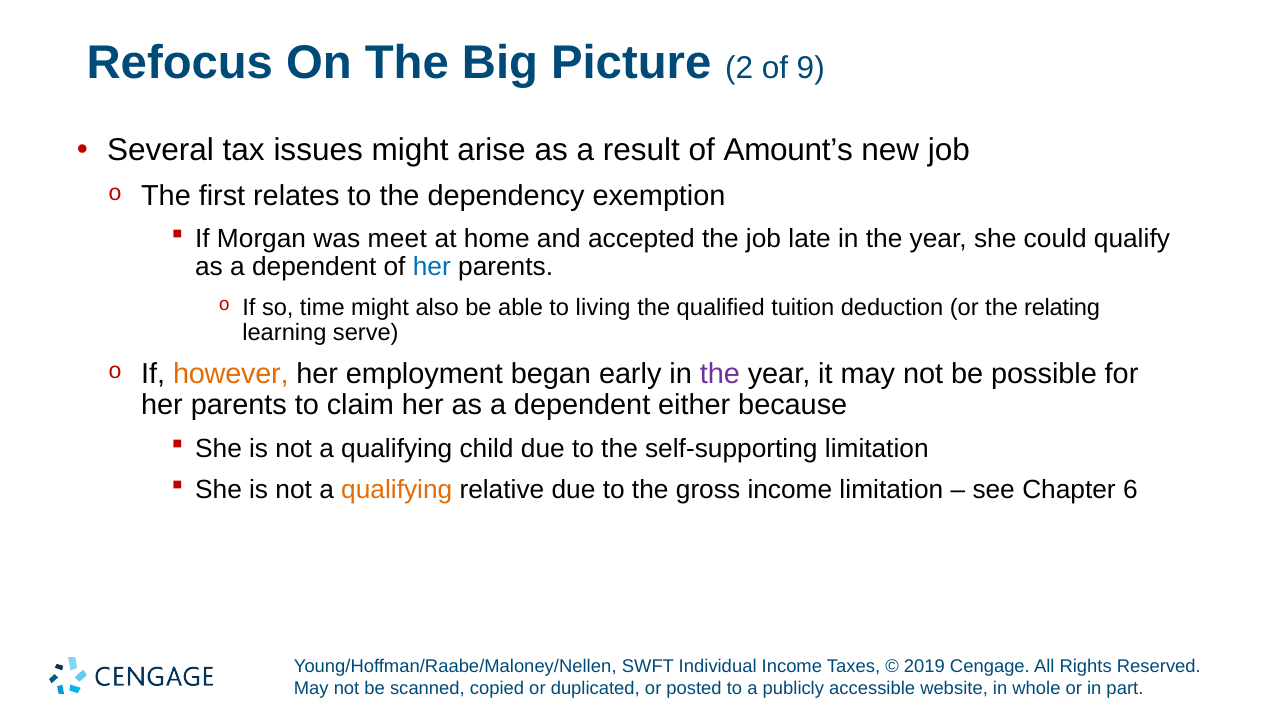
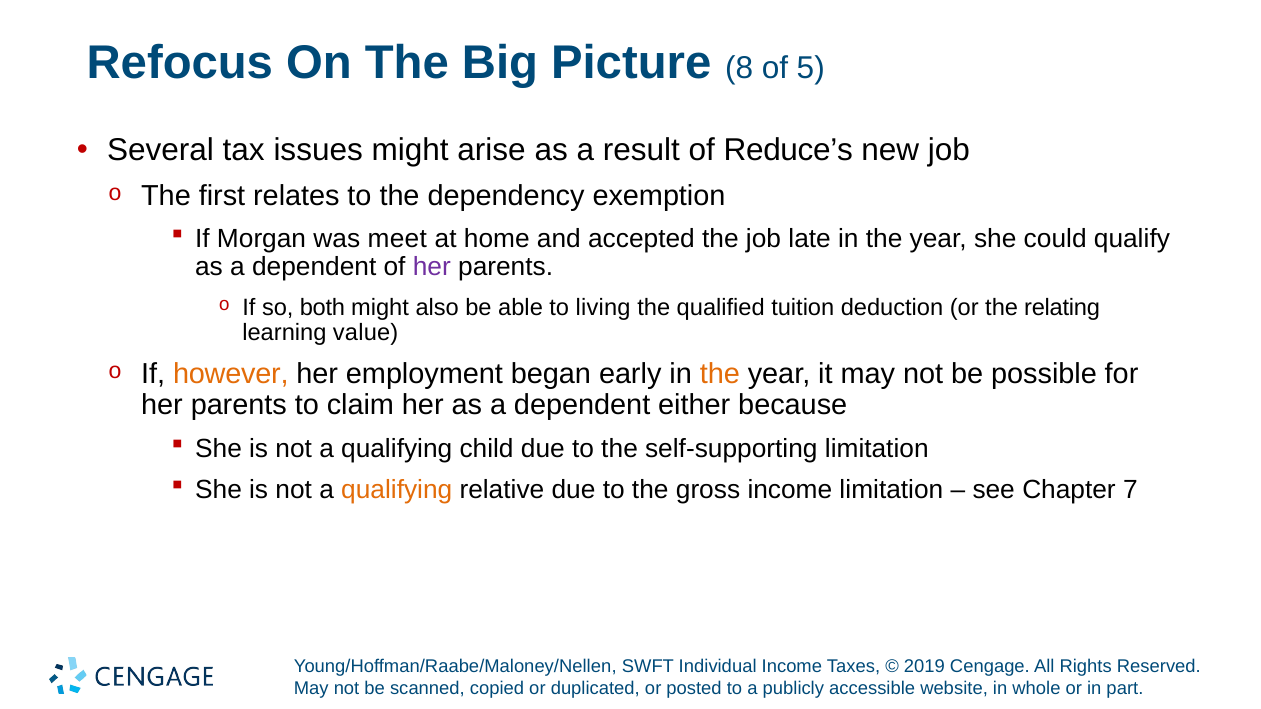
2: 2 -> 8
9: 9 -> 5
Amount’s: Amount’s -> Reduce’s
her at (432, 267) colour: blue -> purple
time: time -> both
serve: serve -> value
the at (720, 374) colour: purple -> orange
6: 6 -> 7
